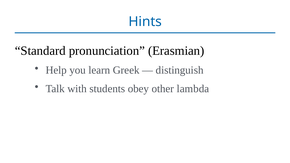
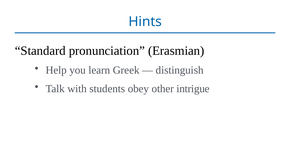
lambda: lambda -> intrigue
